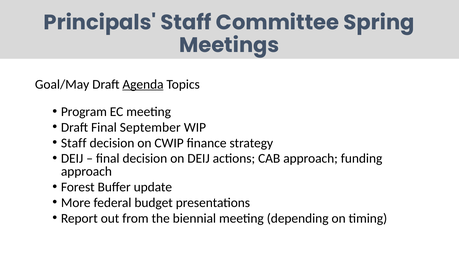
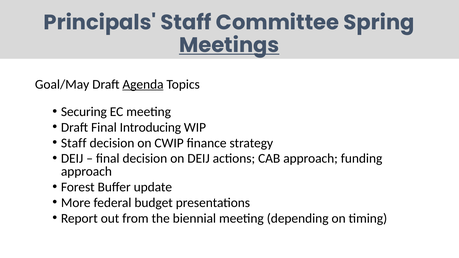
Meetings underline: none -> present
Program: Program -> Securing
September: September -> Introducing
